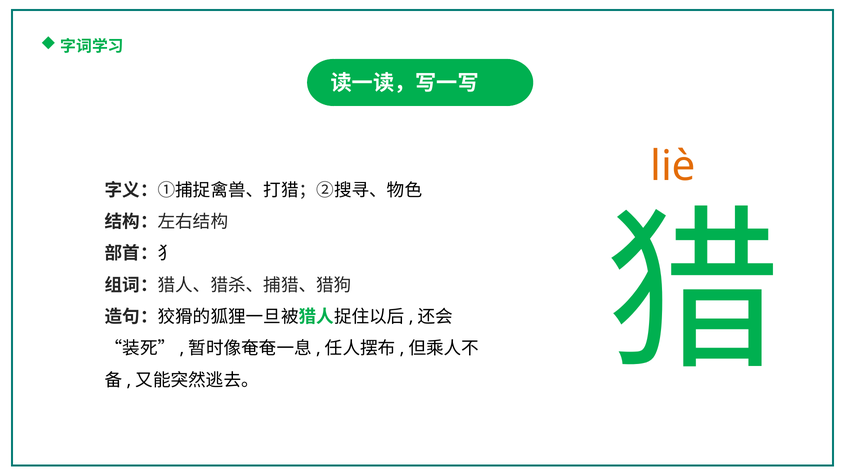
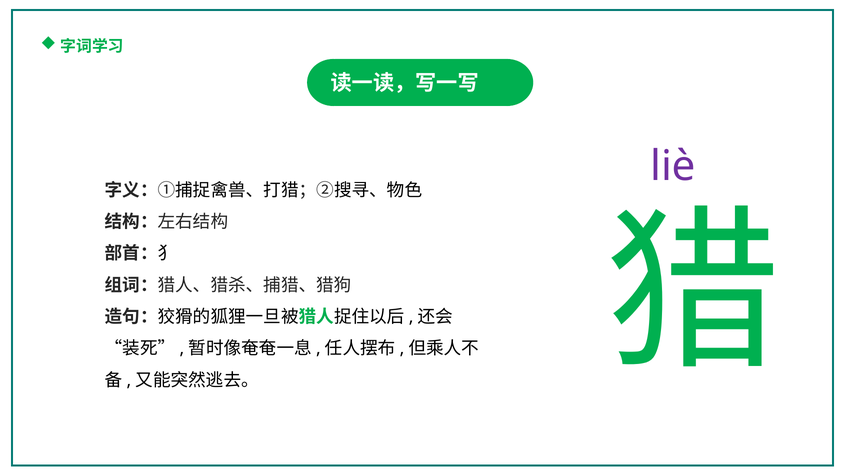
liè colour: orange -> purple
